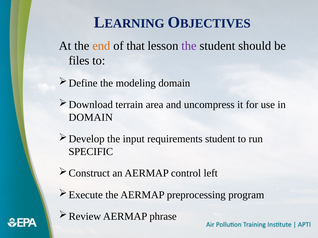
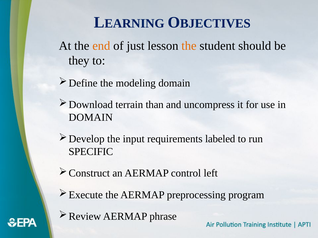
that: that -> just
the at (189, 46) colour: purple -> orange
files: files -> they
area: area -> than
requirements student: student -> labeled
